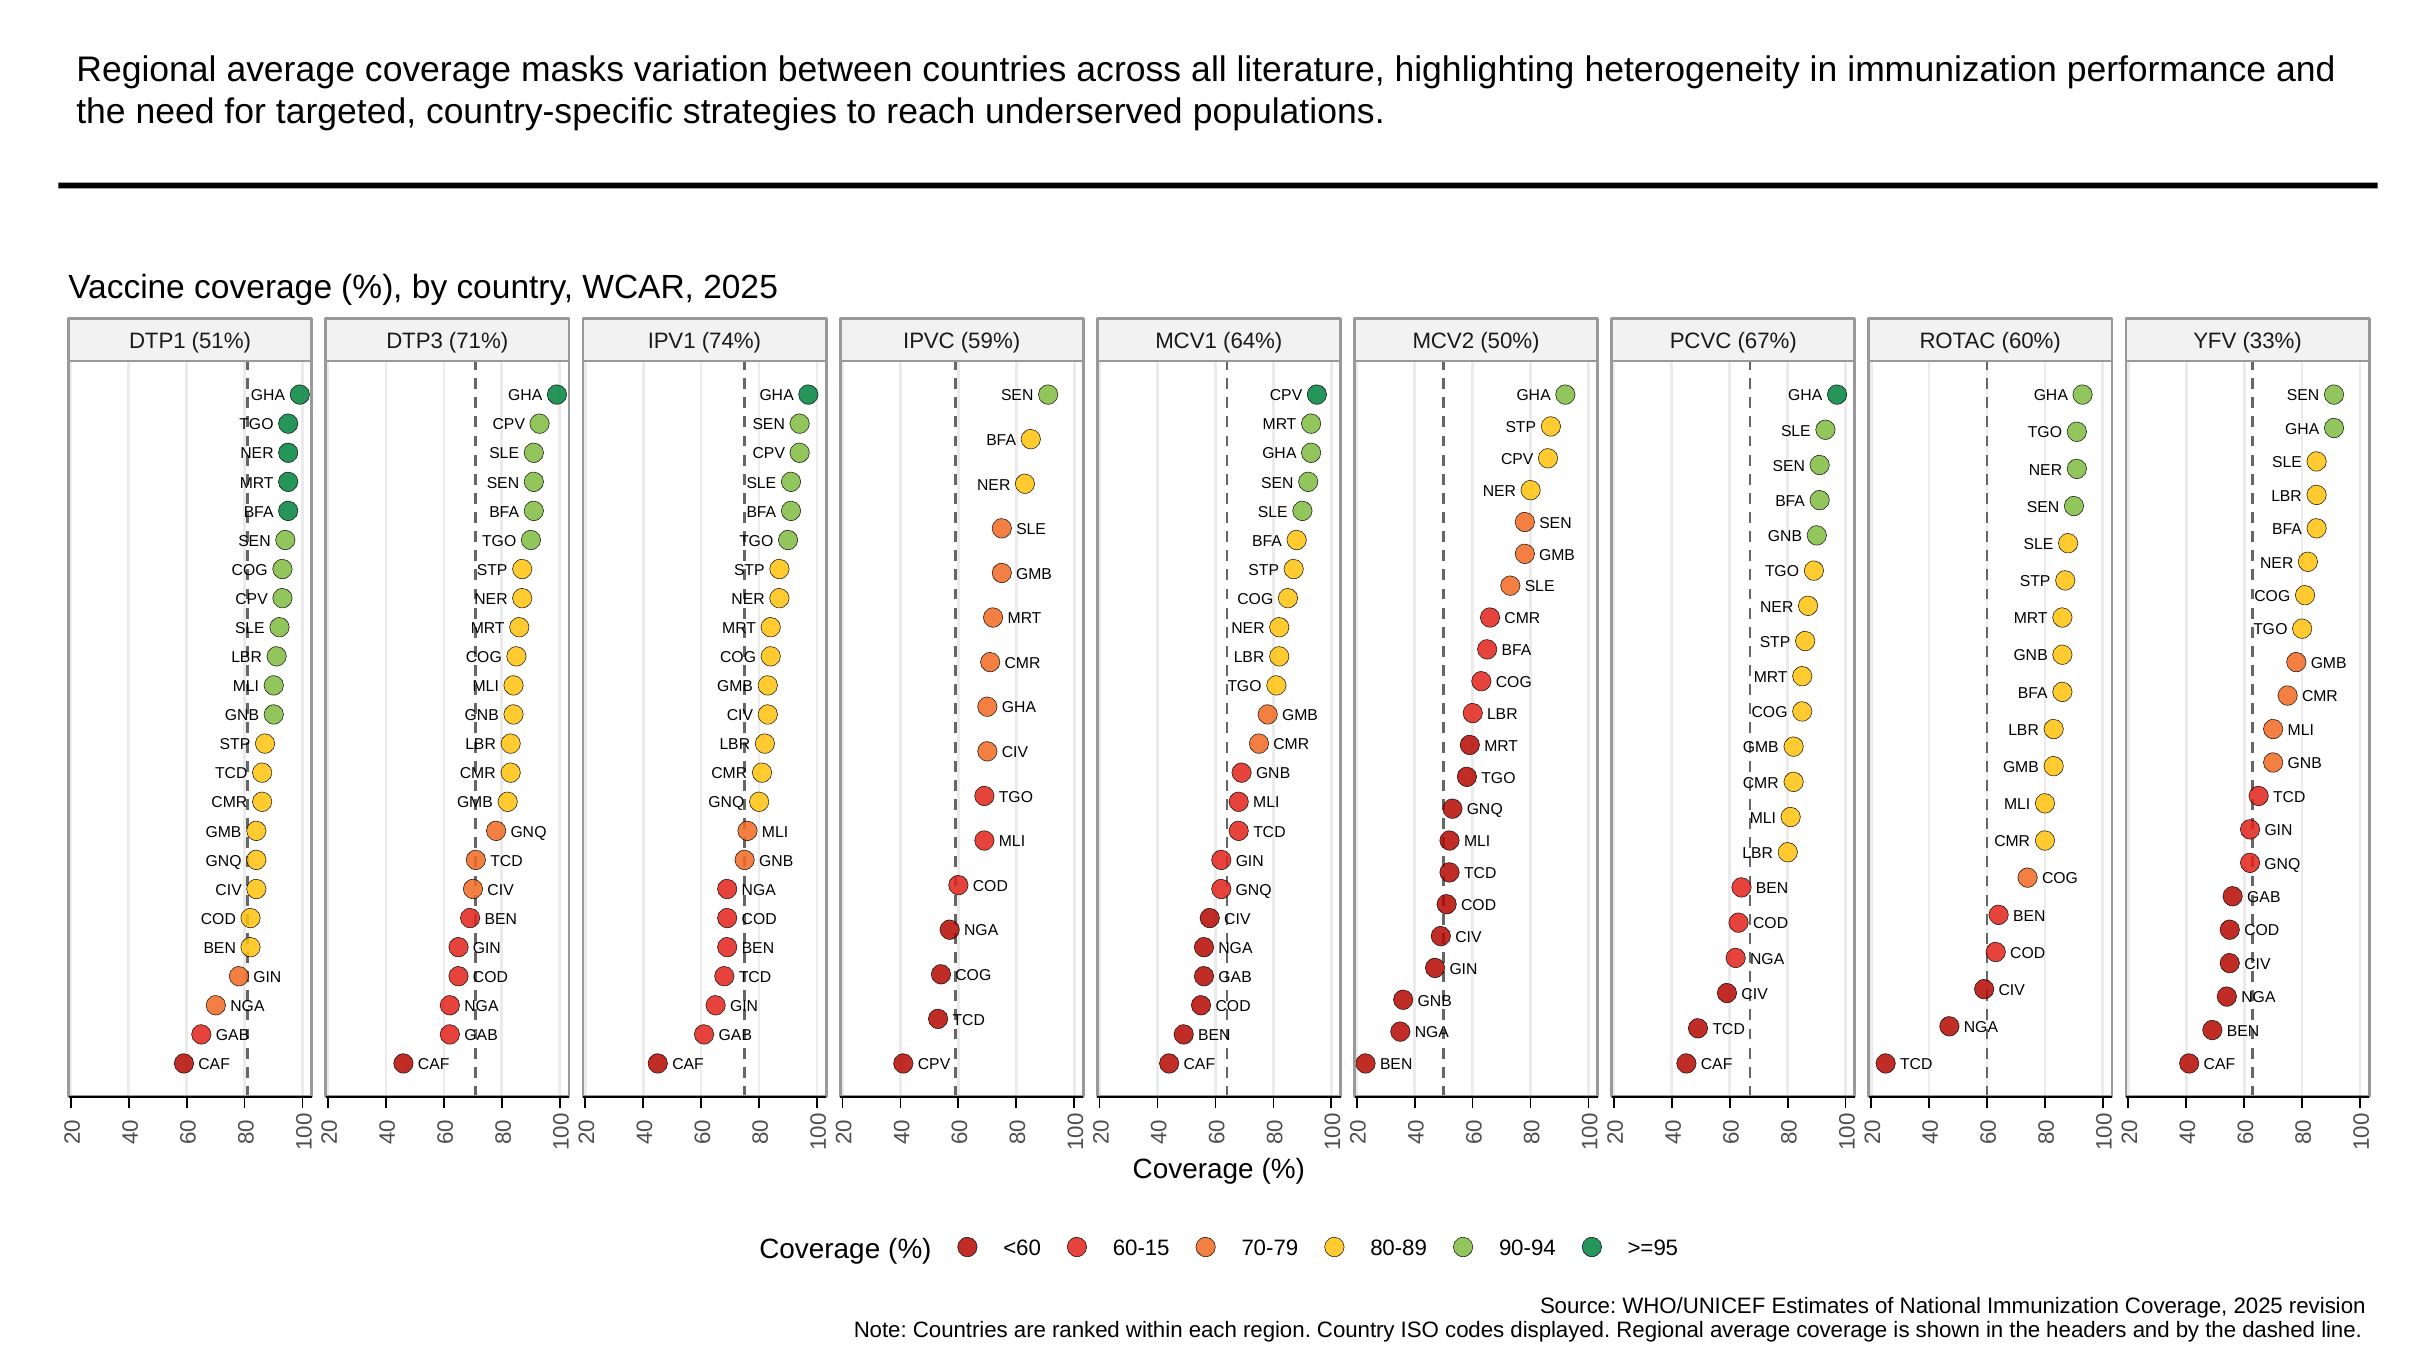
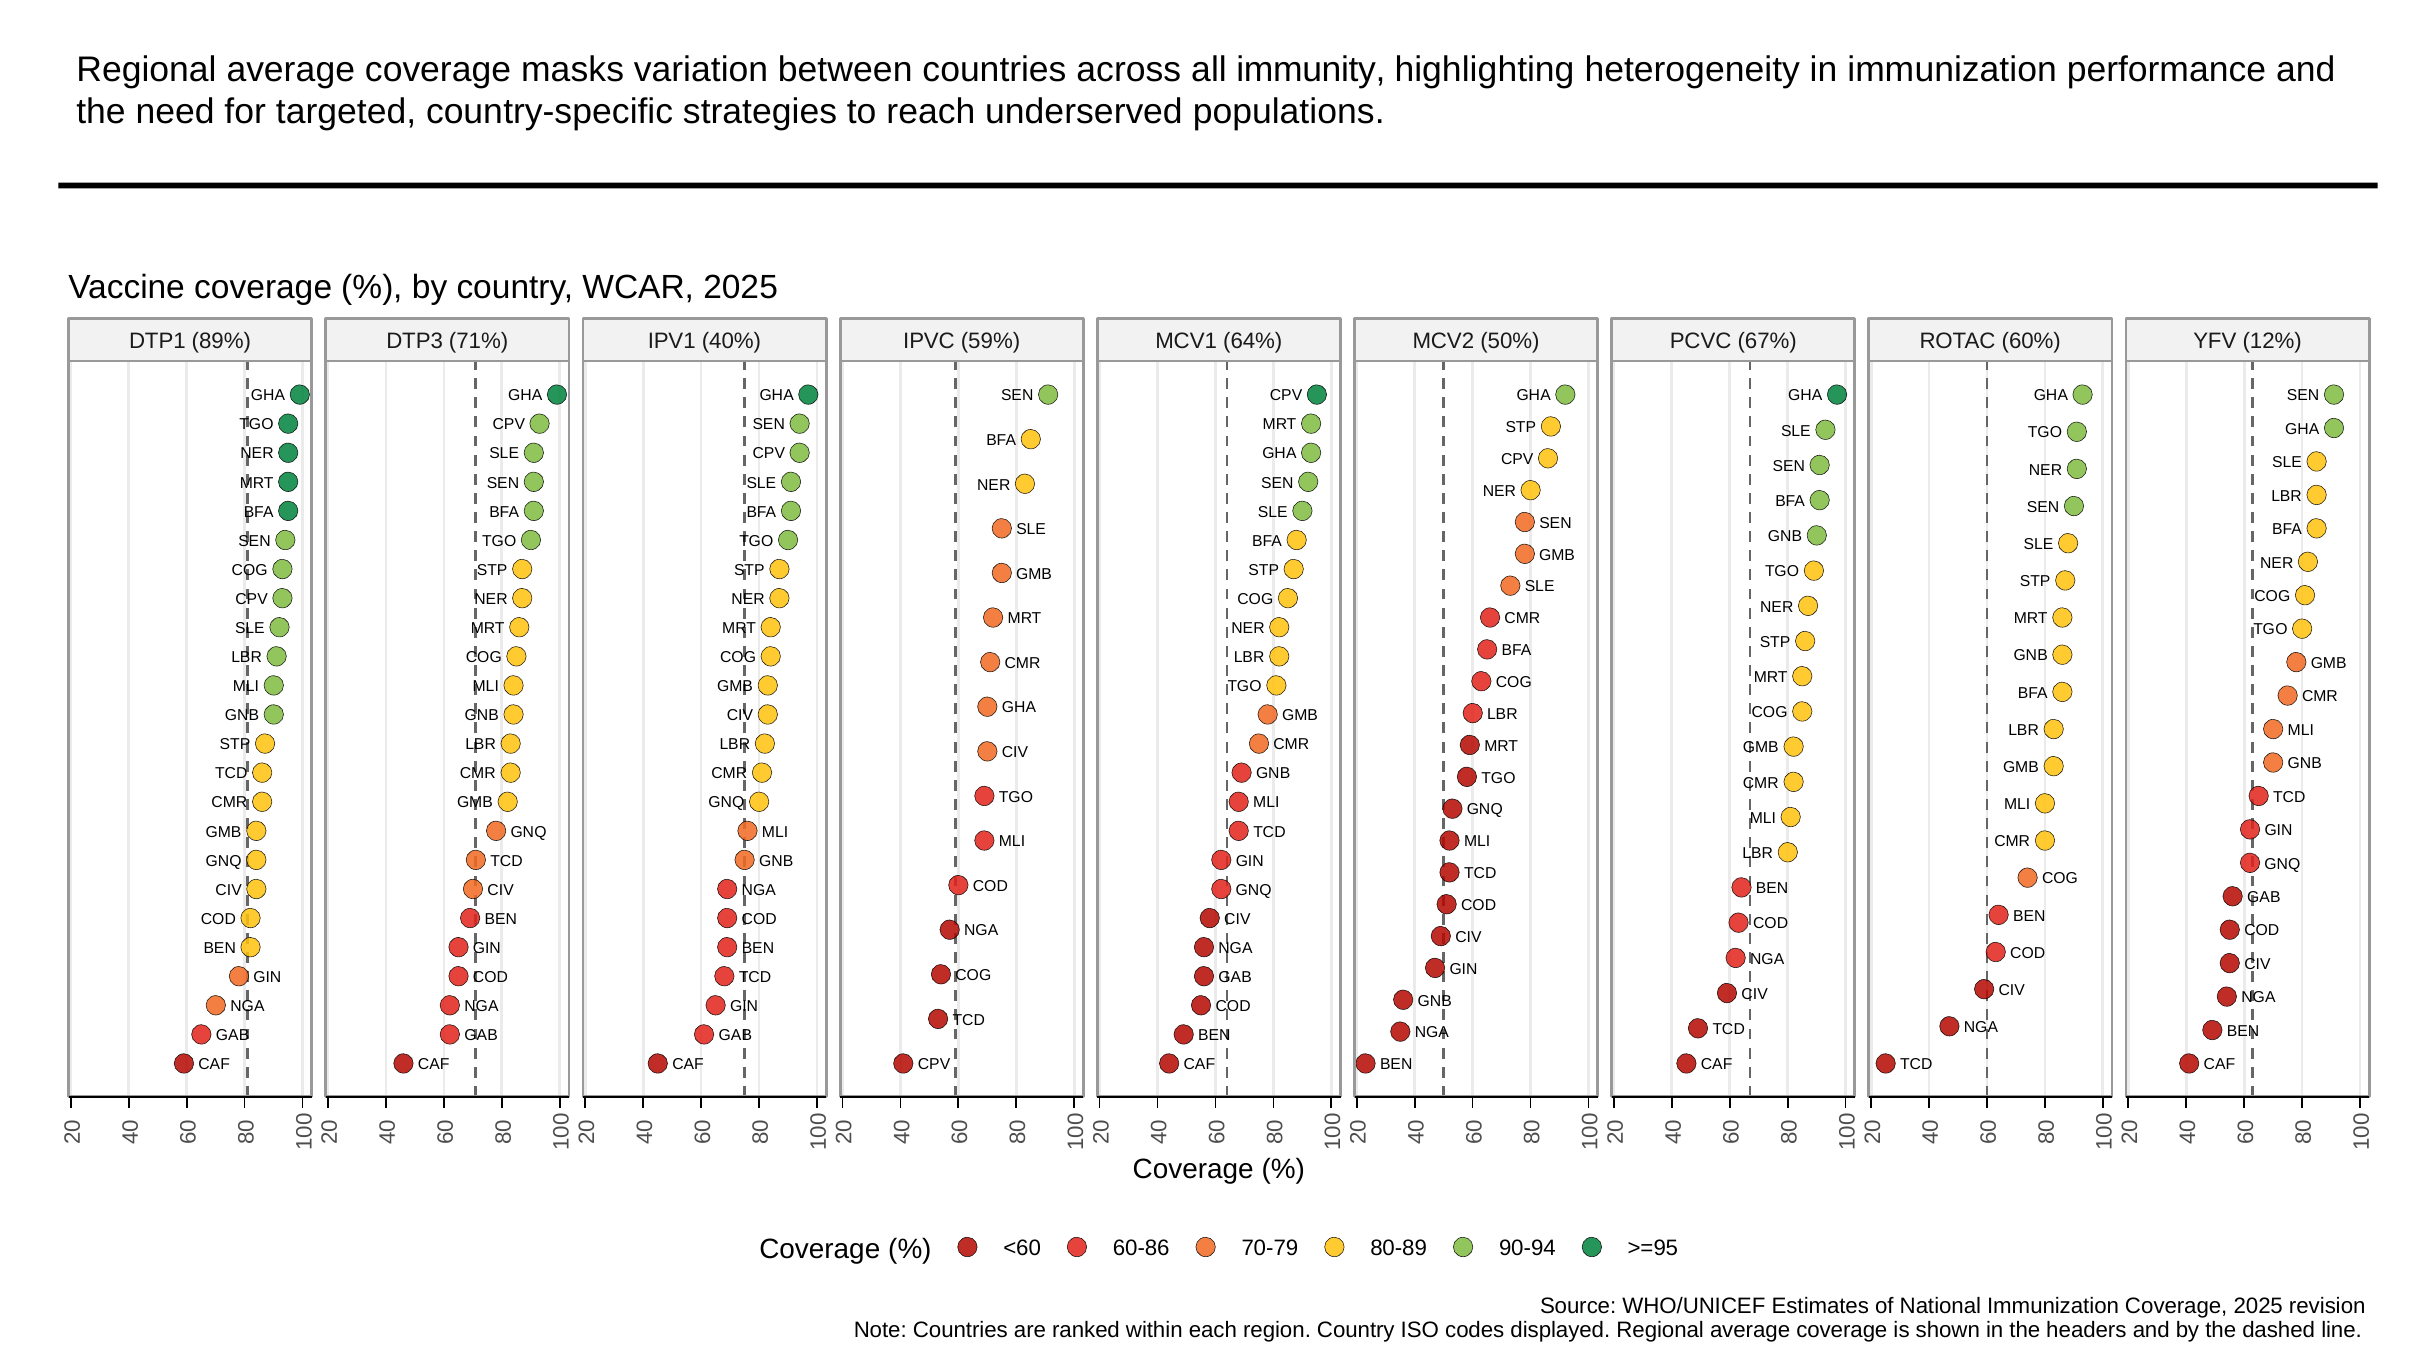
literature: literature -> immunity
51%: 51% -> 89%
74%: 74% -> 40%
33%: 33% -> 12%
60-15: 60-15 -> 60-86
